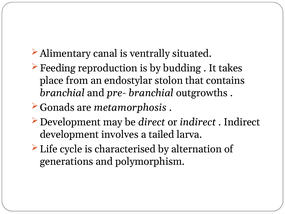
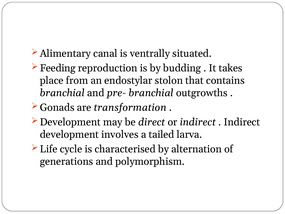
metamorphosis: metamorphosis -> transformation
